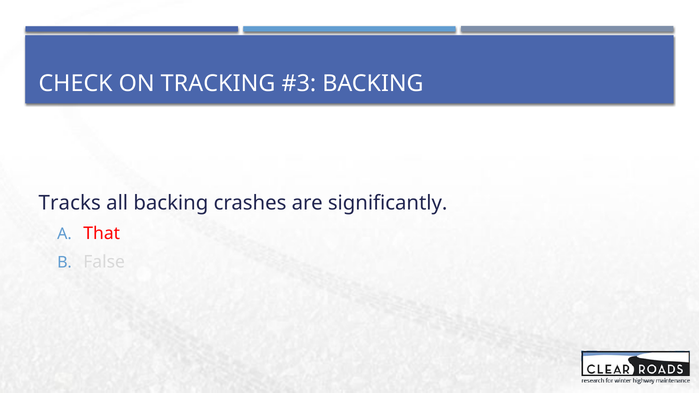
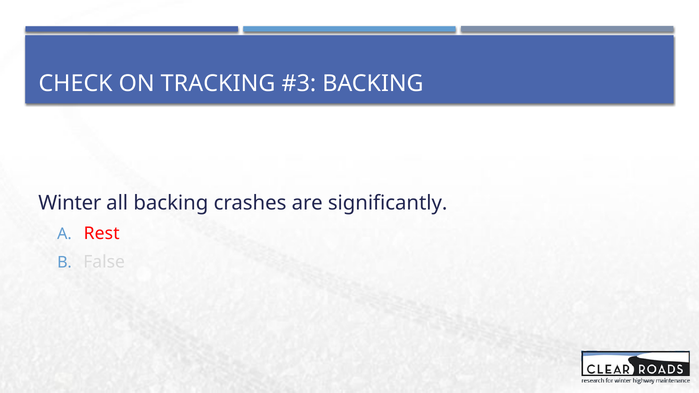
Tracks: Tracks -> Winter
That: That -> Rest
